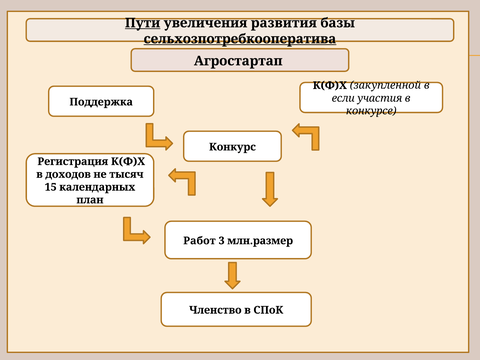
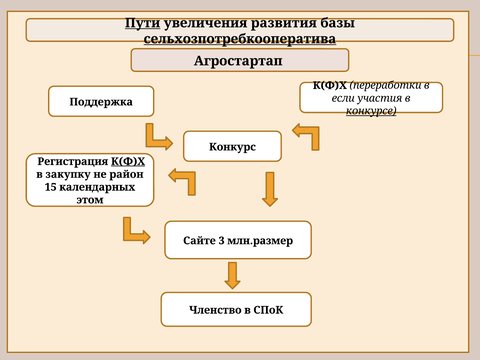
закупленной: закупленной -> переработки
конкурсе underline: none -> present
К(Ф)Х at (128, 162) underline: none -> present
доходов: доходов -> закупку
тысяч: тысяч -> район
план: план -> этом
Работ: Работ -> Сайте
